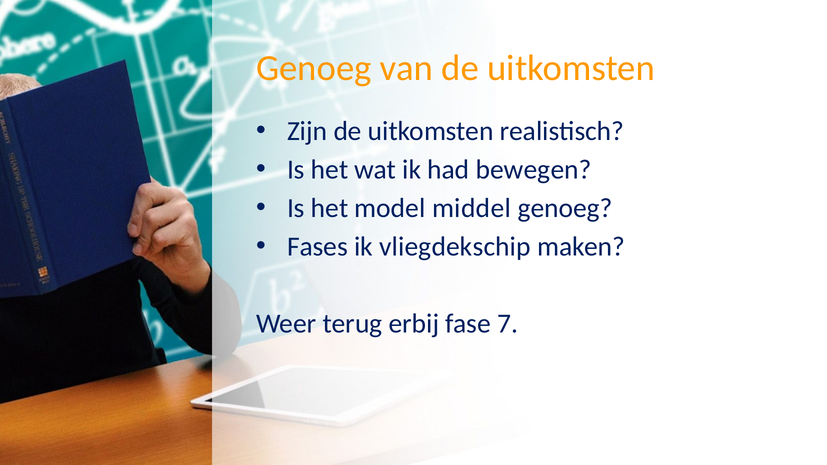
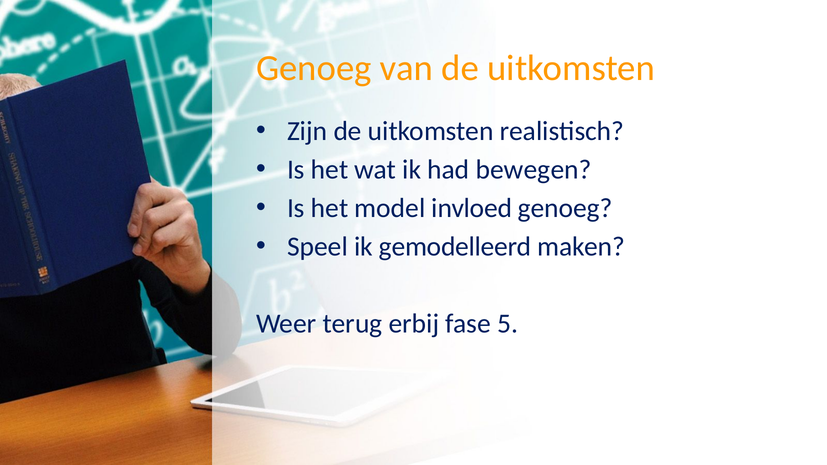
middel: middel -> invloed
Fases: Fases -> Speel
vliegdekschip: vliegdekschip -> gemodelleerd
7: 7 -> 5
